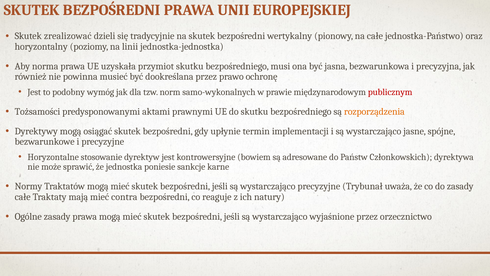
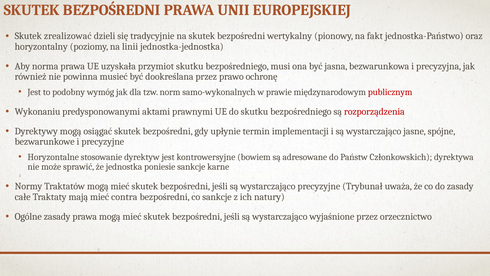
na całe: całe -> fakt
Tożsamości: Tożsamości -> Wykonaniu
rozporządzenia colour: orange -> red
co reaguje: reaguje -> sankcje
